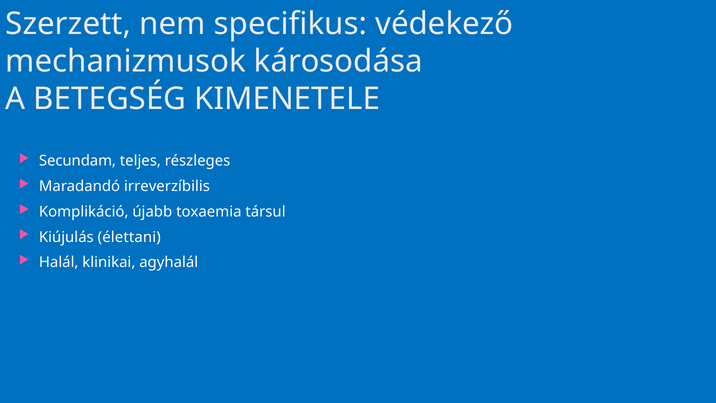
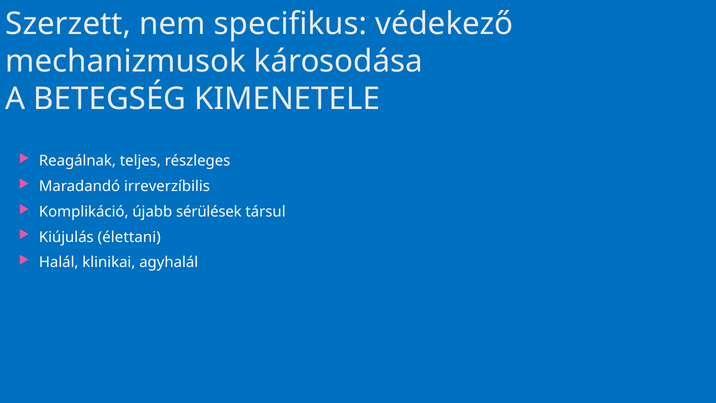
Secundam: Secundam -> Reagálnak
toxaemia: toxaemia -> sérülések
